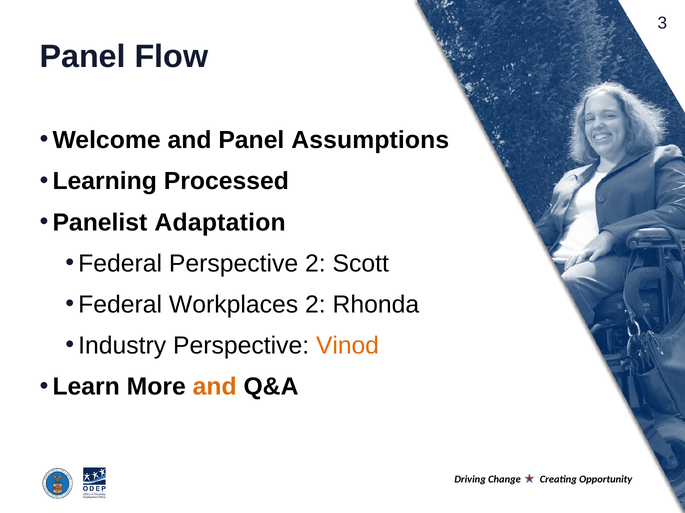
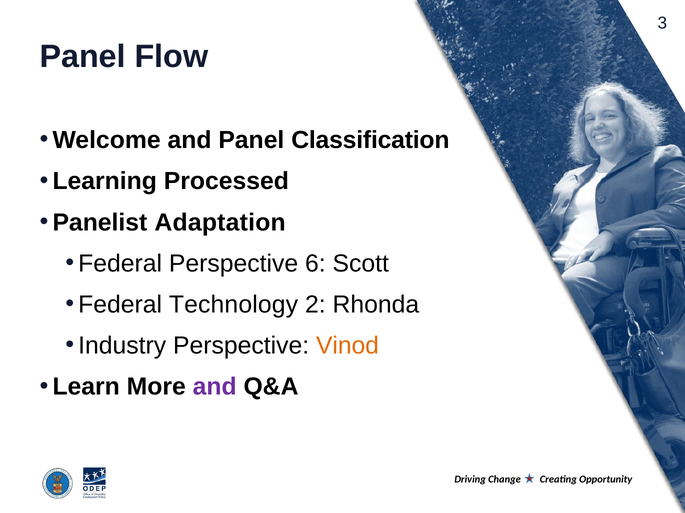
Assumptions: Assumptions -> Classification
Perspective 2: 2 -> 6
Workplaces: Workplaces -> Technology
and at (215, 387) colour: orange -> purple
